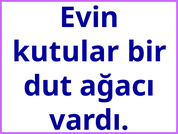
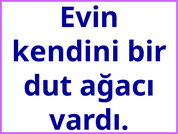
kutular: kutular -> kendini
